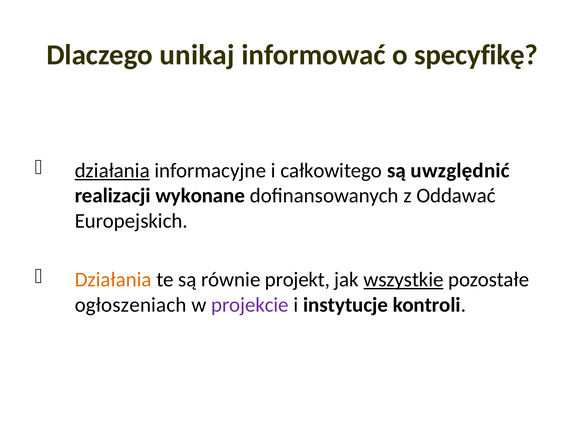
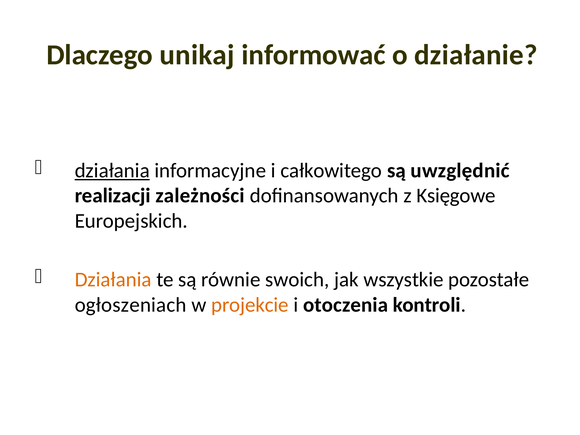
specyfikę: specyfikę -> działanie
wykonane: wykonane -> zależności
Oddawać: Oddawać -> Księgowe
projekt: projekt -> swoich
wszystkie underline: present -> none
projekcie colour: purple -> orange
instytucje: instytucje -> otoczenia
